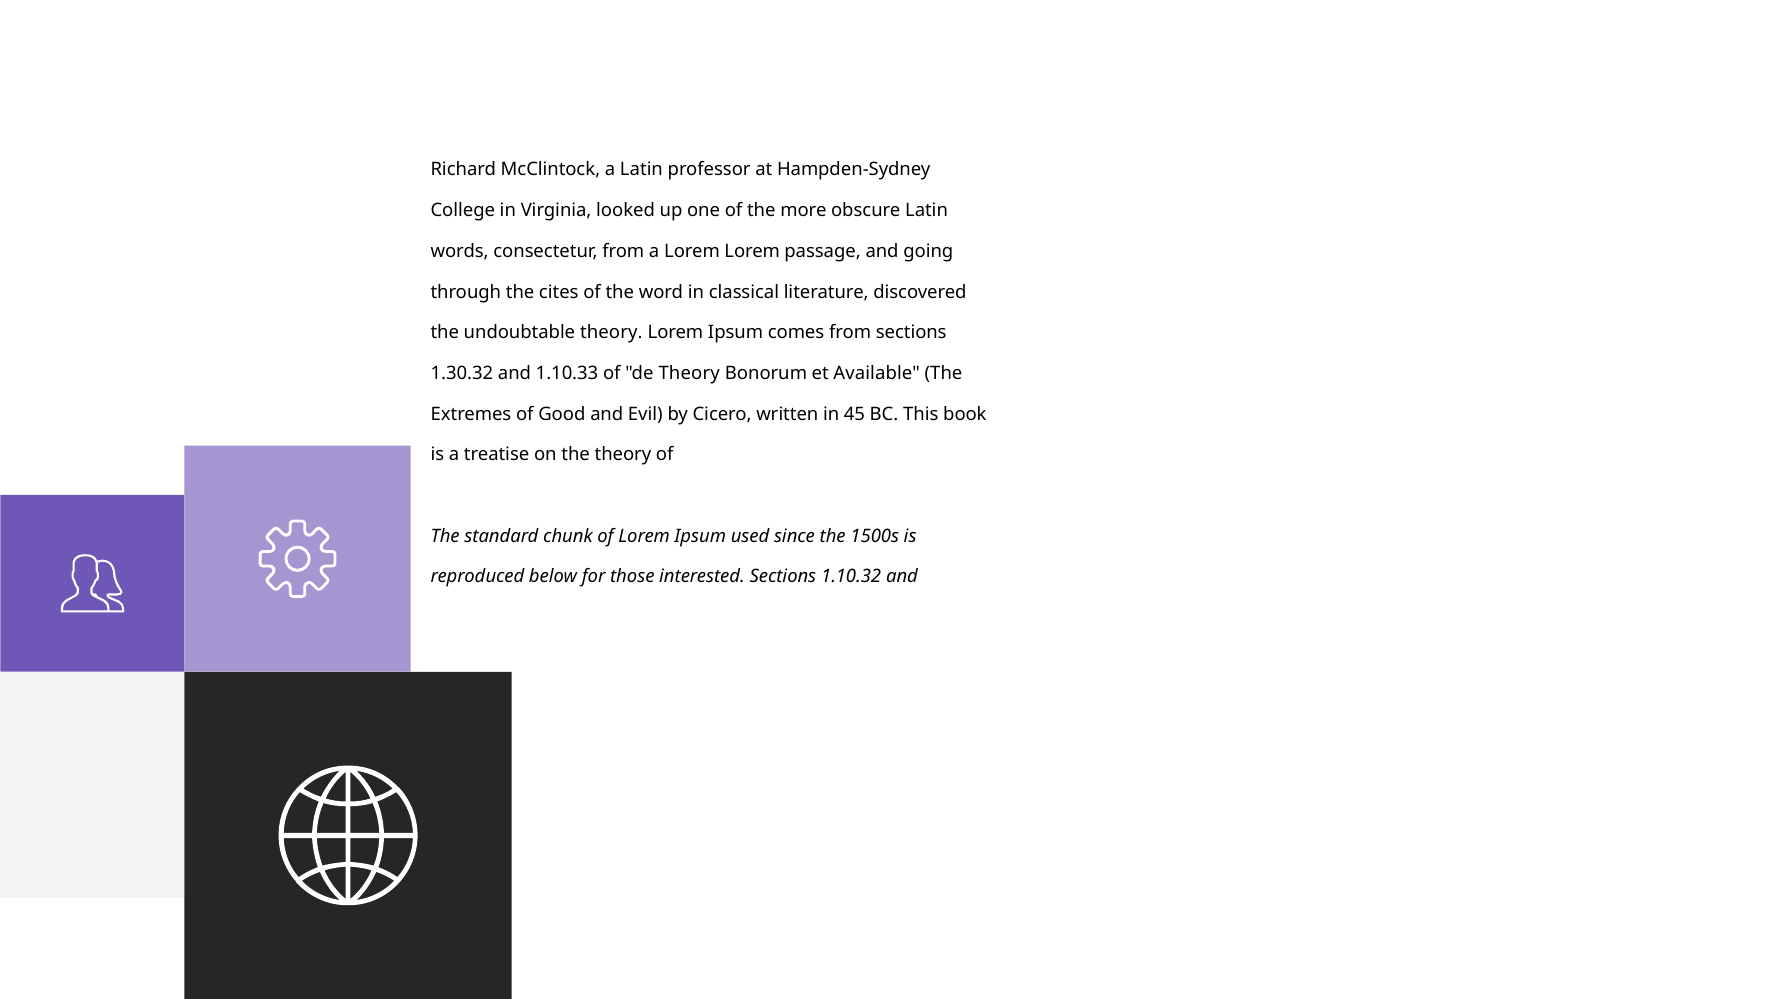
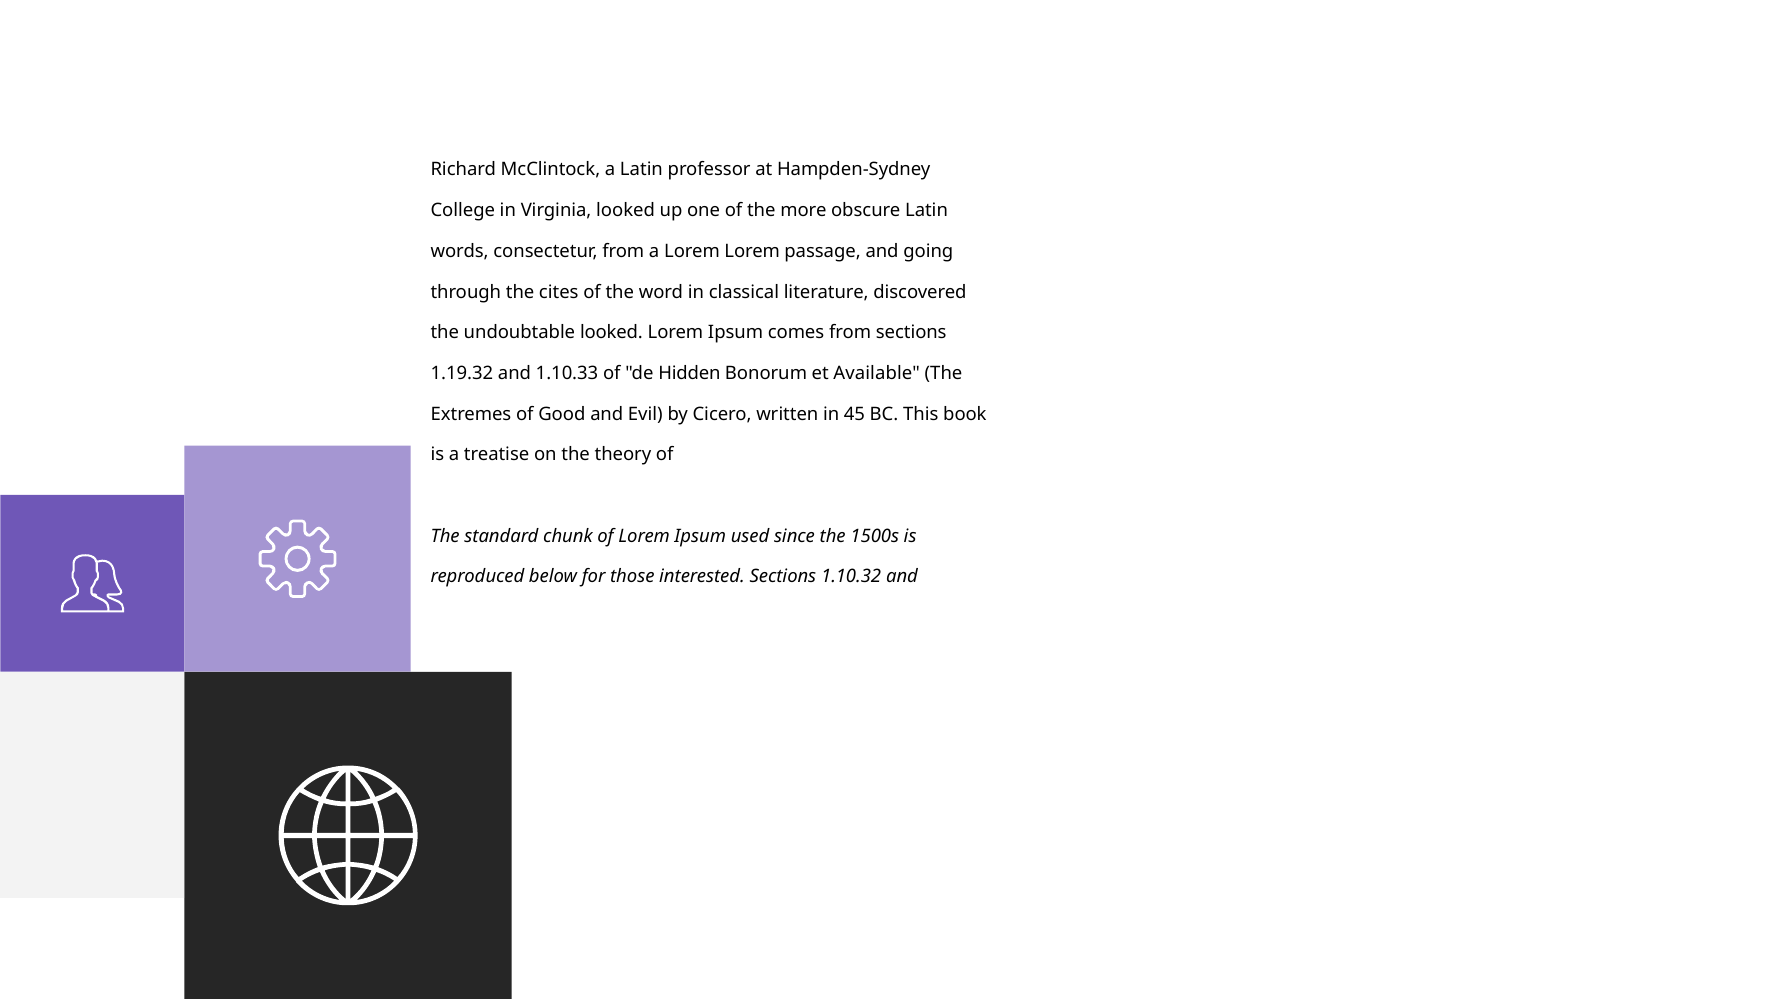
undoubtable theory: theory -> looked
1.30.32: 1.30.32 -> 1.19.32
de Theory: Theory -> Hidden
